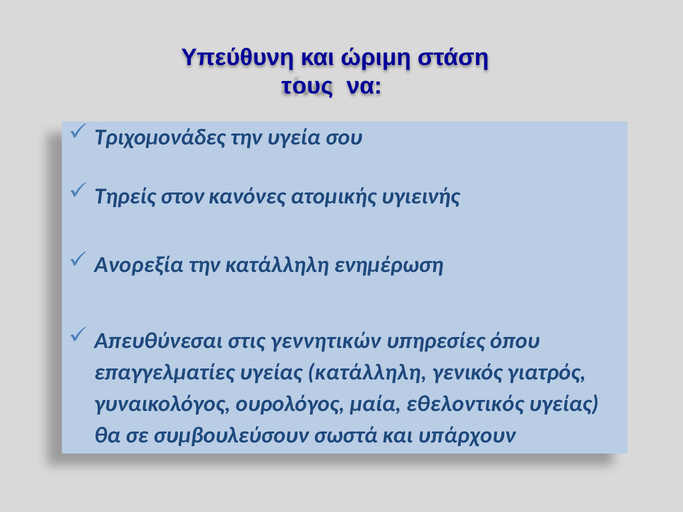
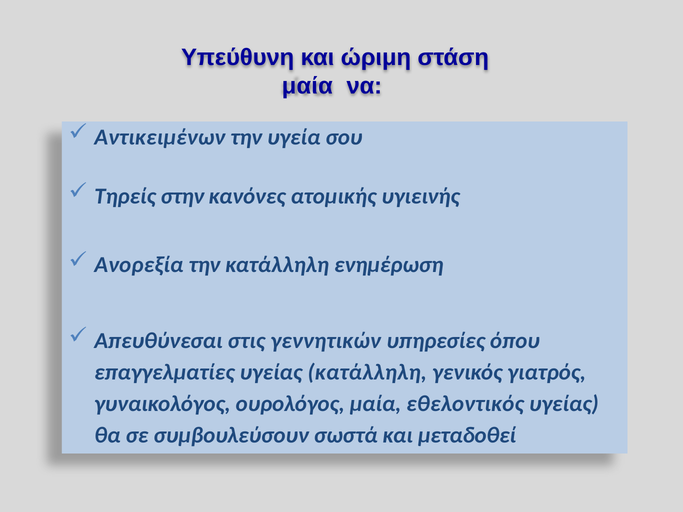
τους at (307, 86): τους -> μαία
Τριχομονάδες: Τριχομονάδες -> Αντικειμένων
στον: στον -> στην
υπάρχουν: υπάρχουν -> μεταδοθεί
